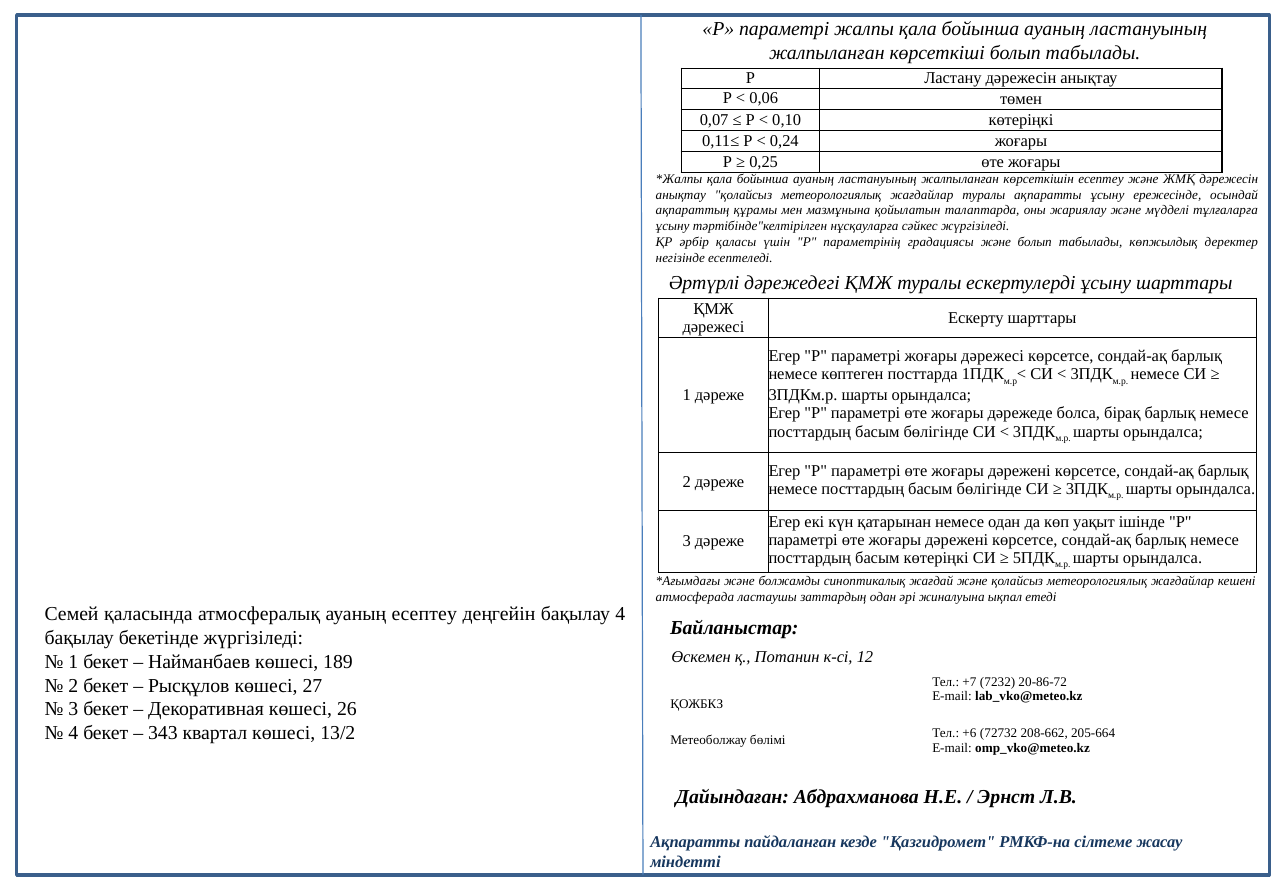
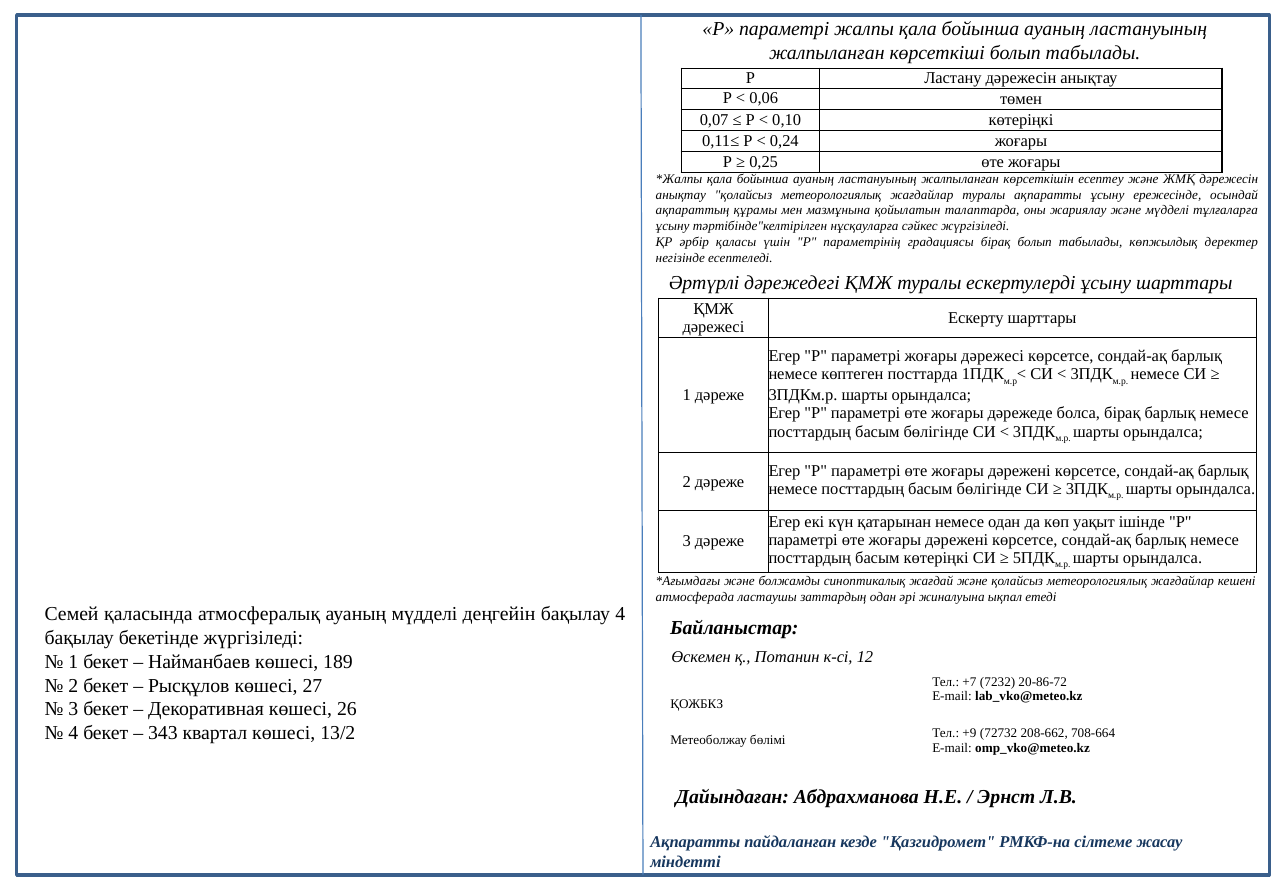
градациясы және: және -> бірақ
ауаның есептеу: есептеу -> мүдделі
+6: +6 -> +9
205-664: 205-664 -> 708-664
